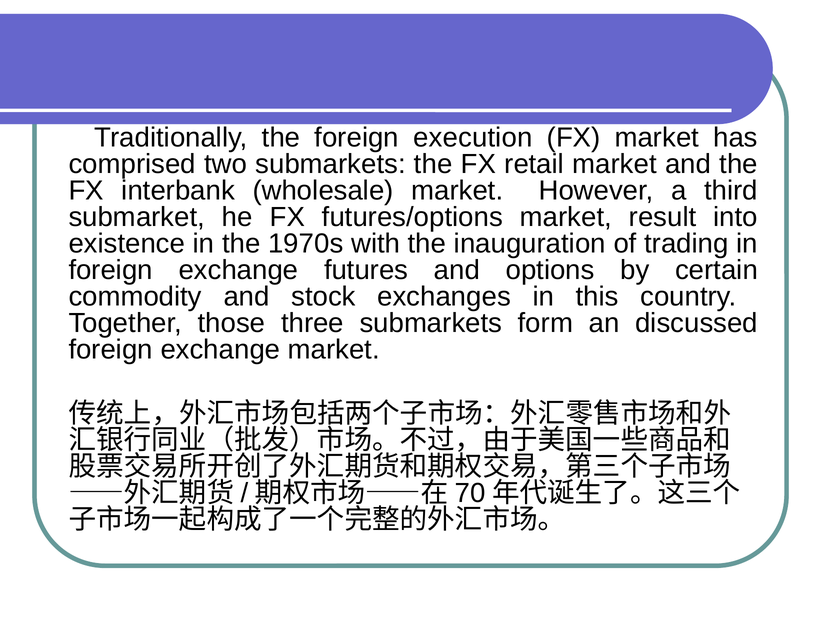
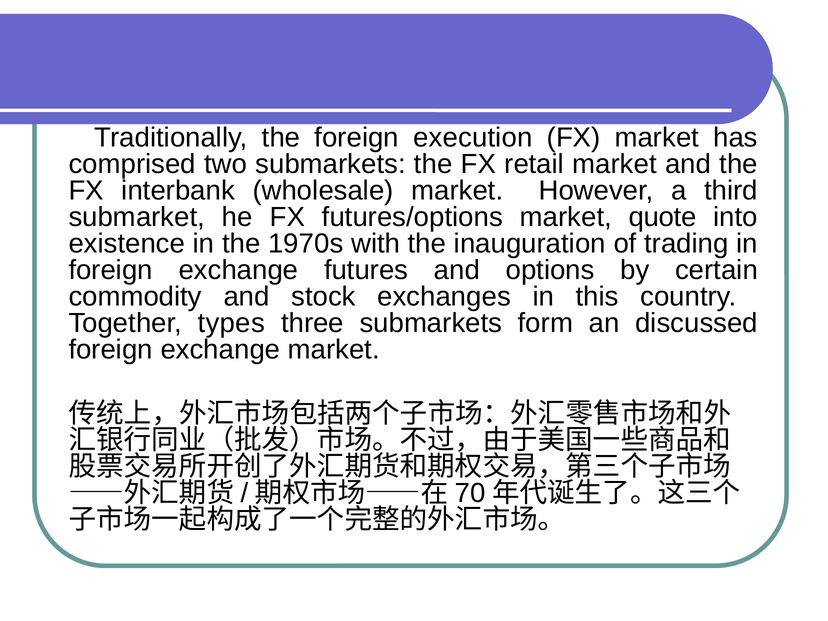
result: result -> quote
those: those -> types
